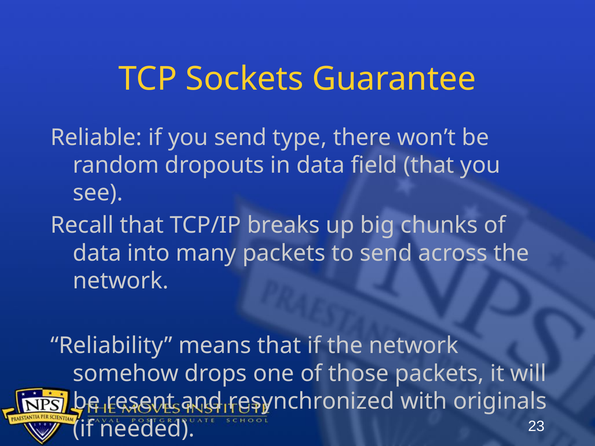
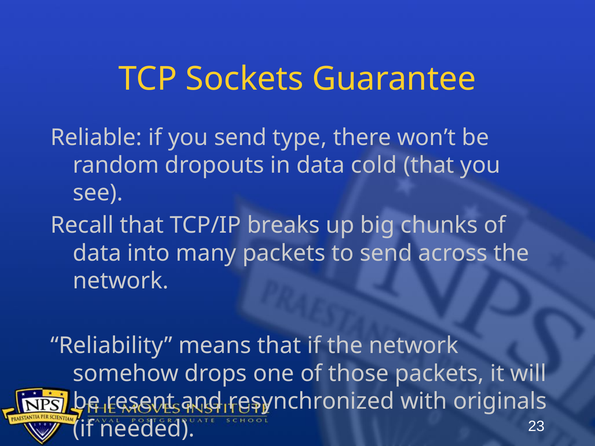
field: field -> cold
